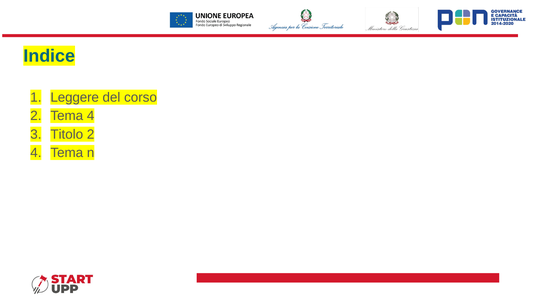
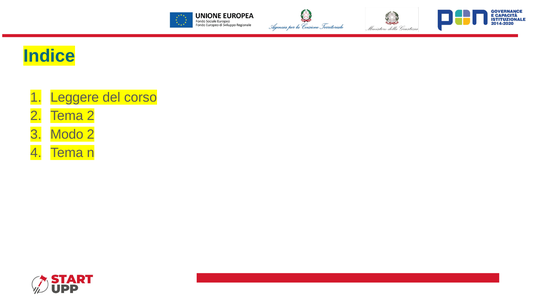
Tema 4: 4 -> 2
Titolo: Titolo -> Modo
